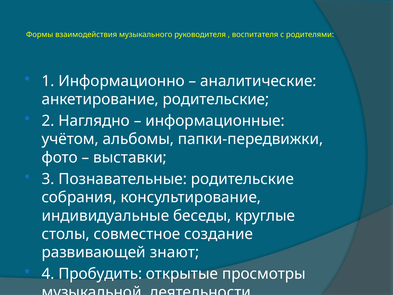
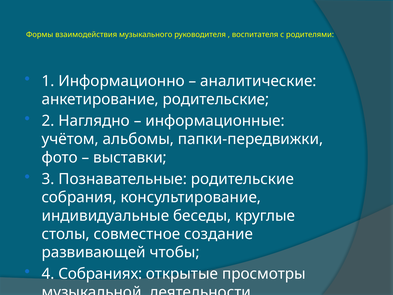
знают: знают -> чтобы
Пробудить: Пробудить -> Собраниях
